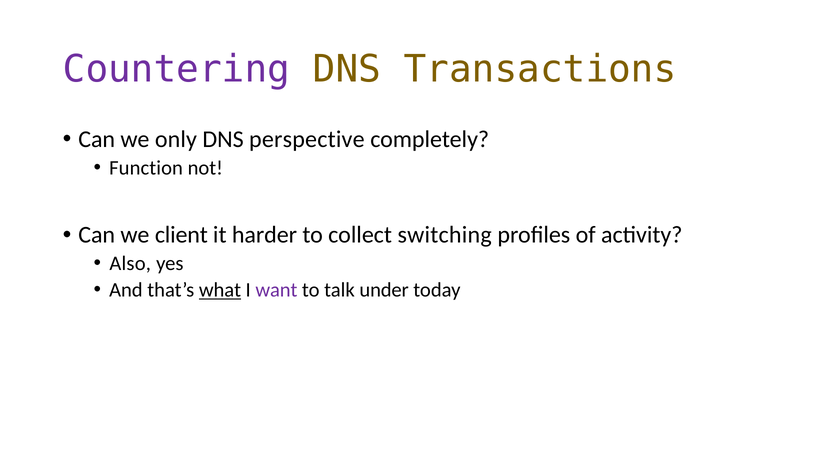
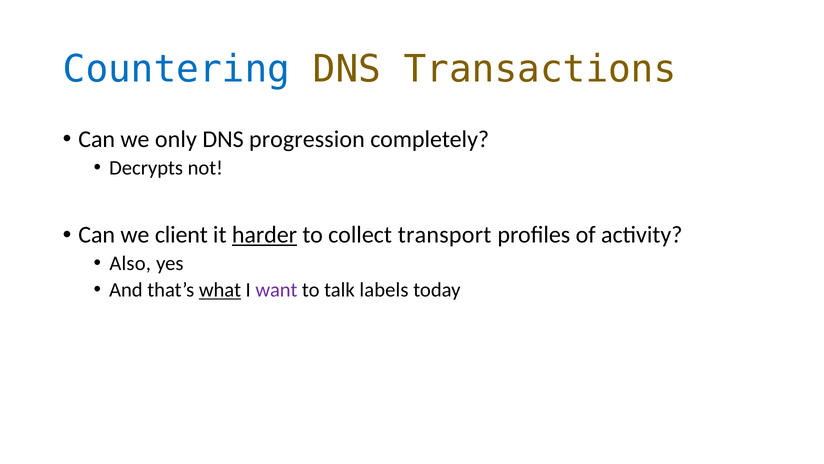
Countering colour: purple -> blue
perspective: perspective -> progression
Function: Function -> Decrypts
harder underline: none -> present
switching: switching -> transport
under: under -> labels
